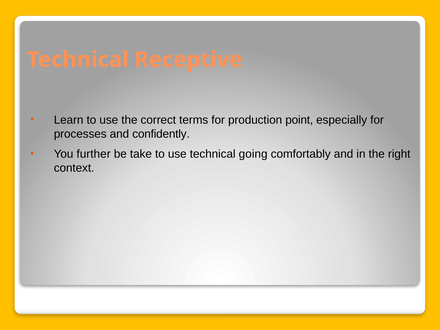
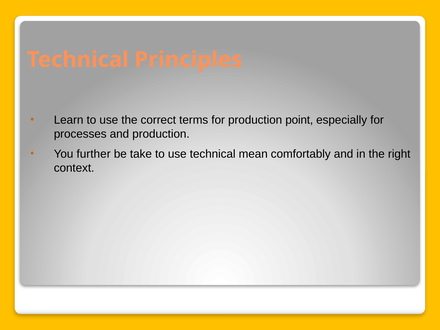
Receptive: Receptive -> Principles
and confidently: confidently -> production
going: going -> mean
